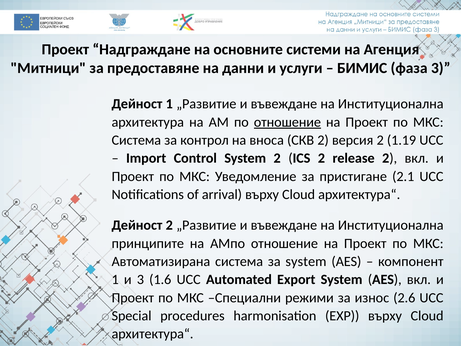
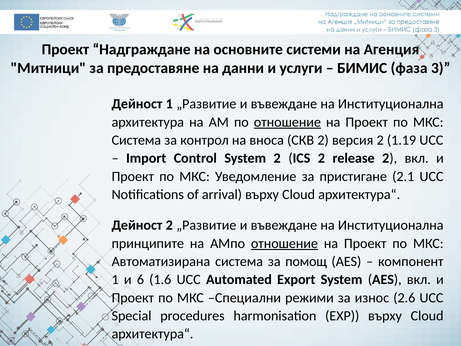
отношение at (284, 243) underline: none -> present
за system: system -> помощ
и 3: 3 -> 6
